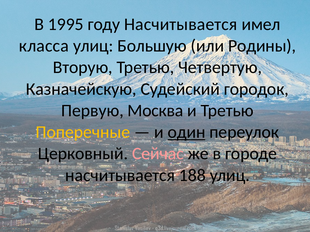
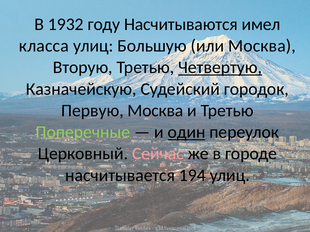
1995: 1995 -> 1932
году Насчитывается: Насчитывается -> Насчитываются
или Родины: Родины -> Москва
Четвертую underline: none -> present
Поперечные colour: yellow -> light green
188: 188 -> 194
